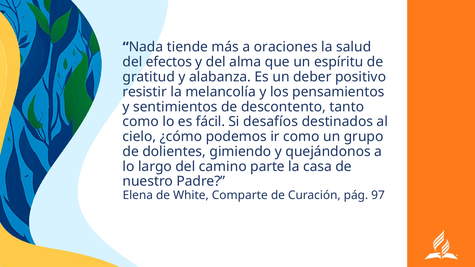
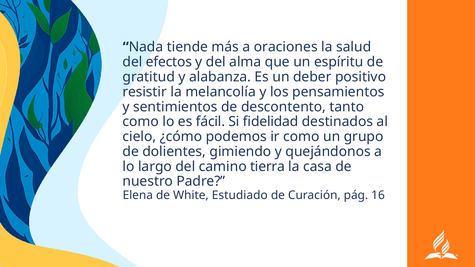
desafíos: desafíos -> fidelidad
parte: parte -> tierra
Comparte: Comparte -> Estudiado
97: 97 -> 16
